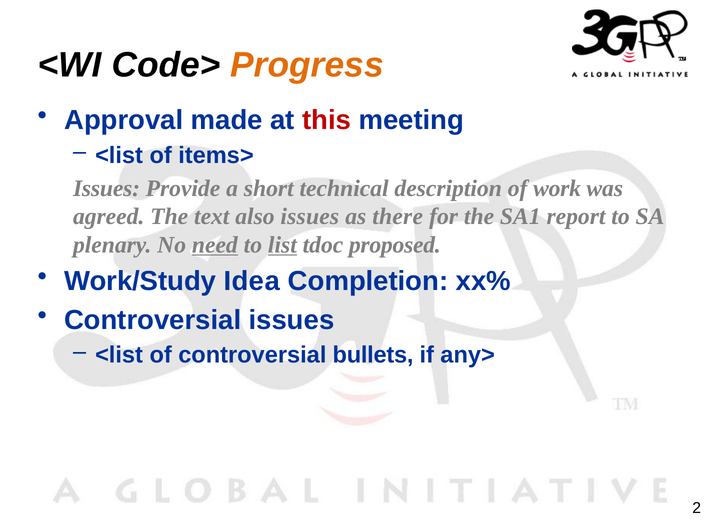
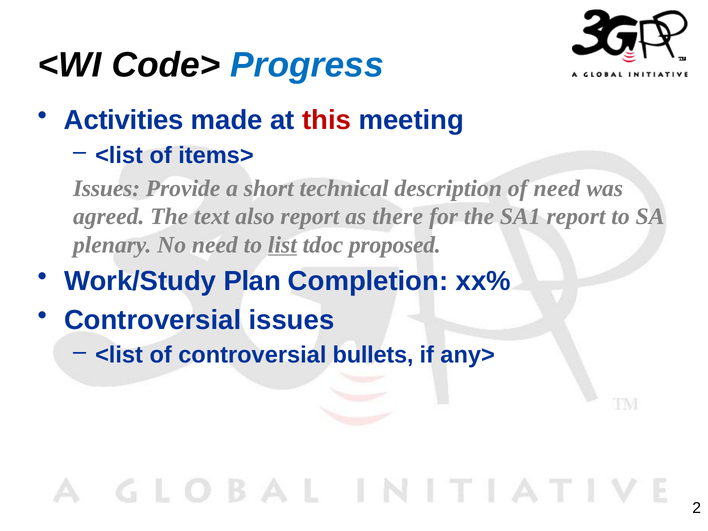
Progress colour: orange -> blue
Approval: Approval -> Activities
of work: work -> need
also issues: issues -> report
need at (215, 245) underline: present -> none
Idea: Idea -> Plan
